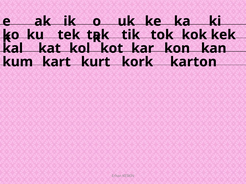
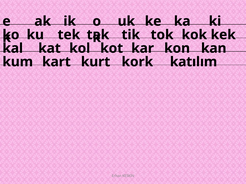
karton: karton -> katılım
